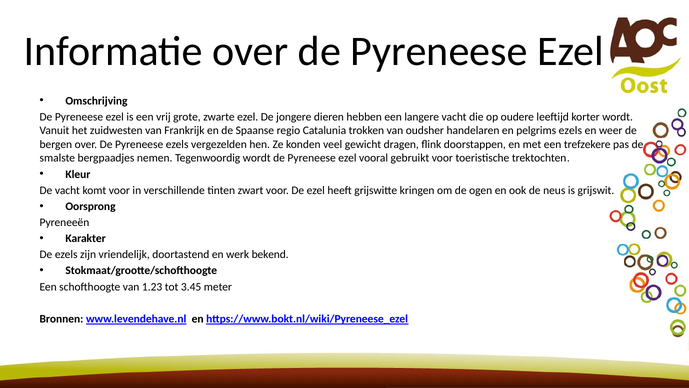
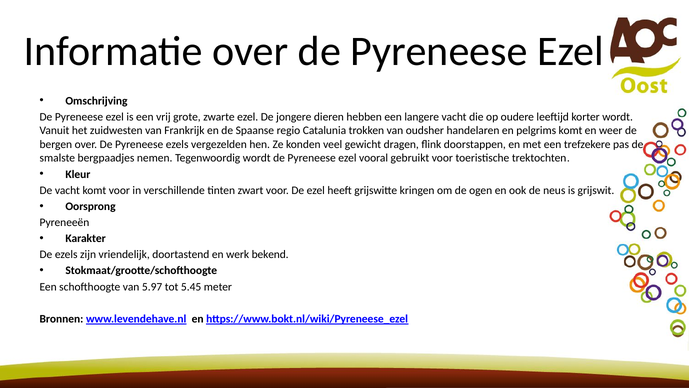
pelgrims ezels: ezels -> komt
1.23: 1.23 -> 5.97
3.45: 3.45 -> 5.45
